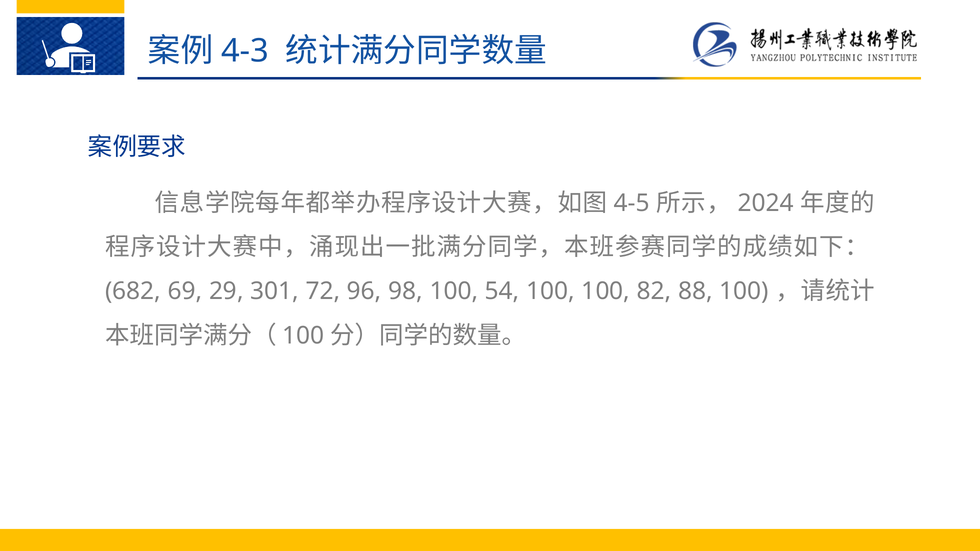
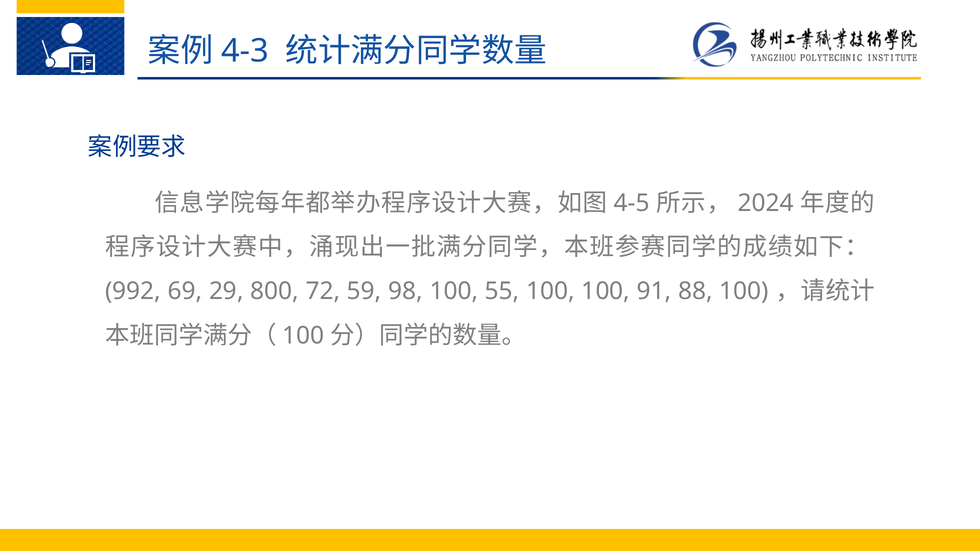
682: 682 -> 992
301: 301 -> 800
96: 96 -> 59
54: 54 -> 55
82: 82 -> 91
